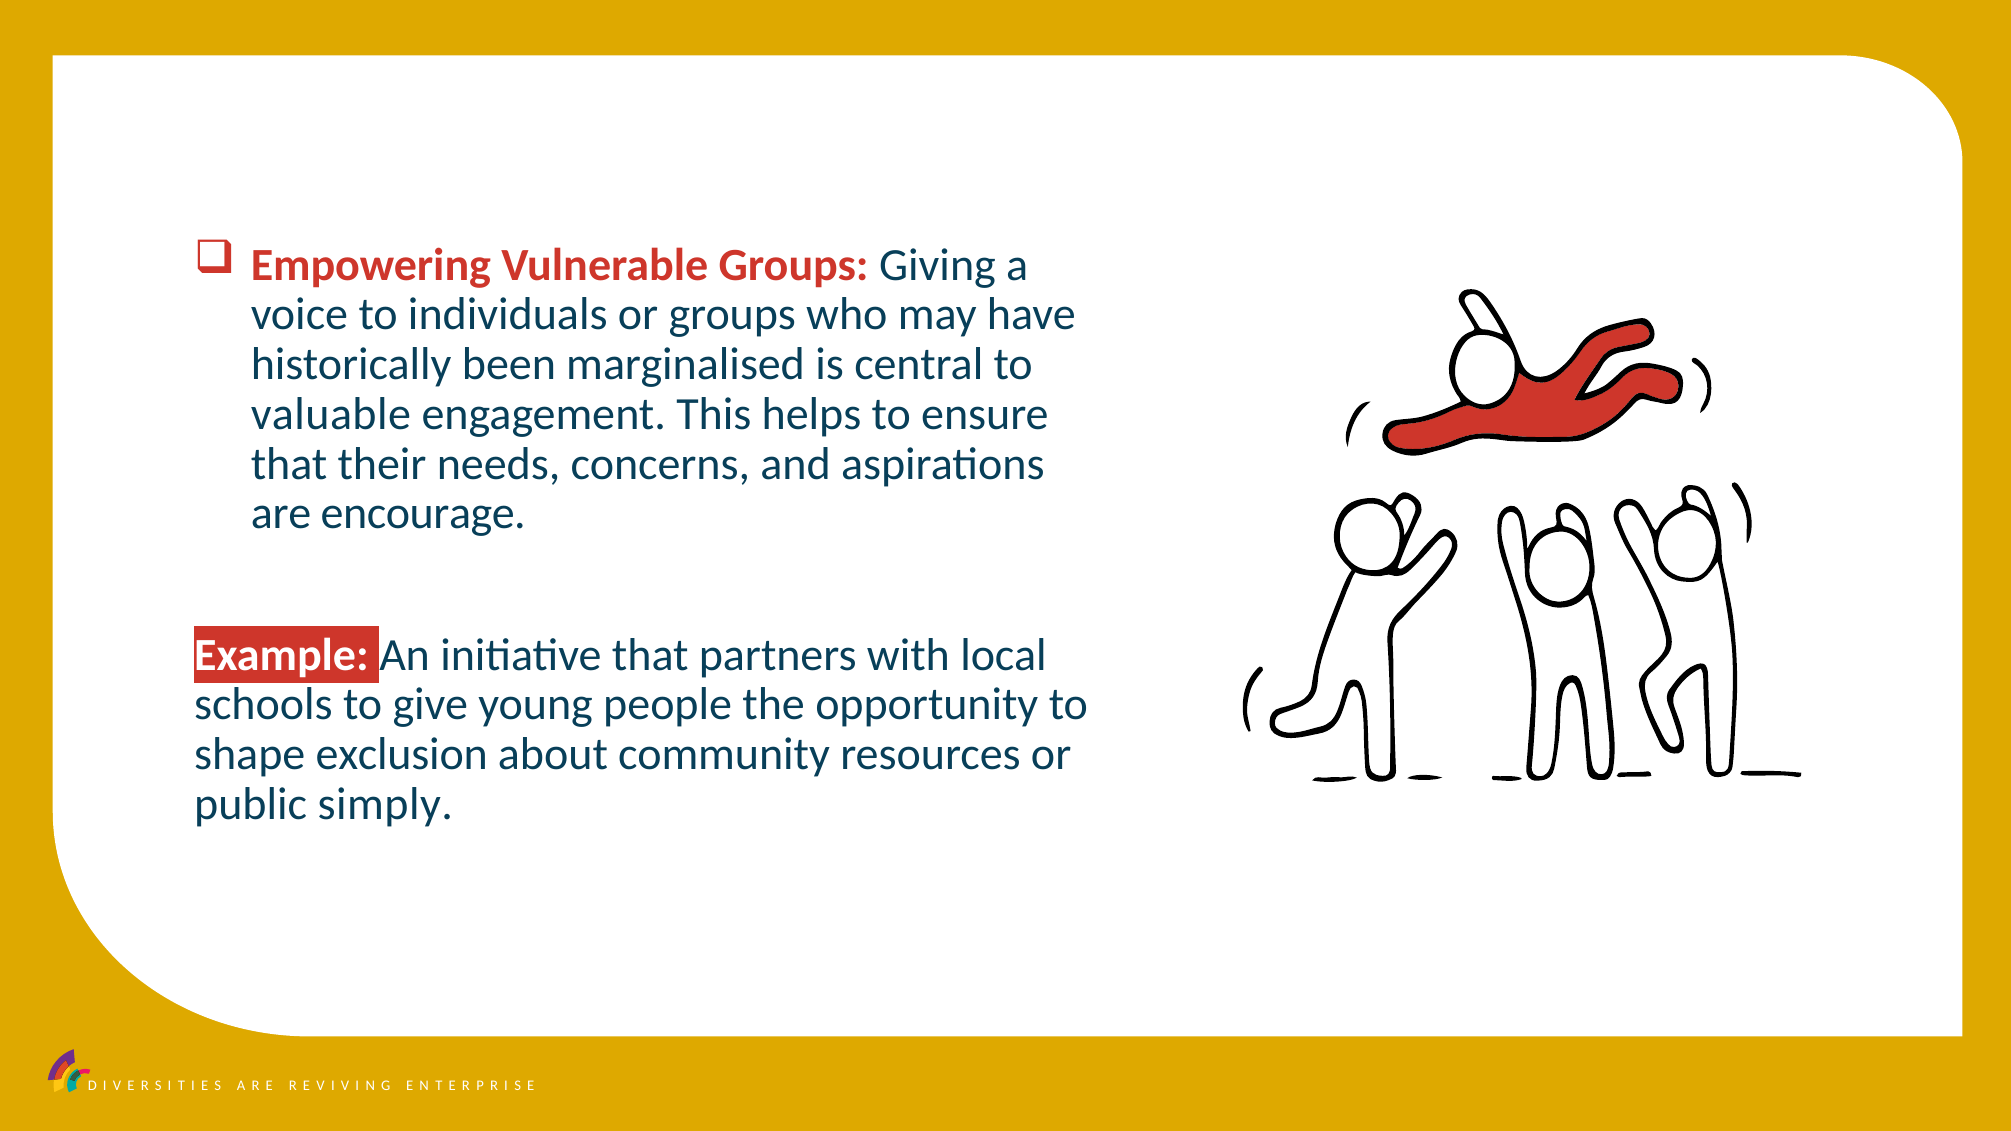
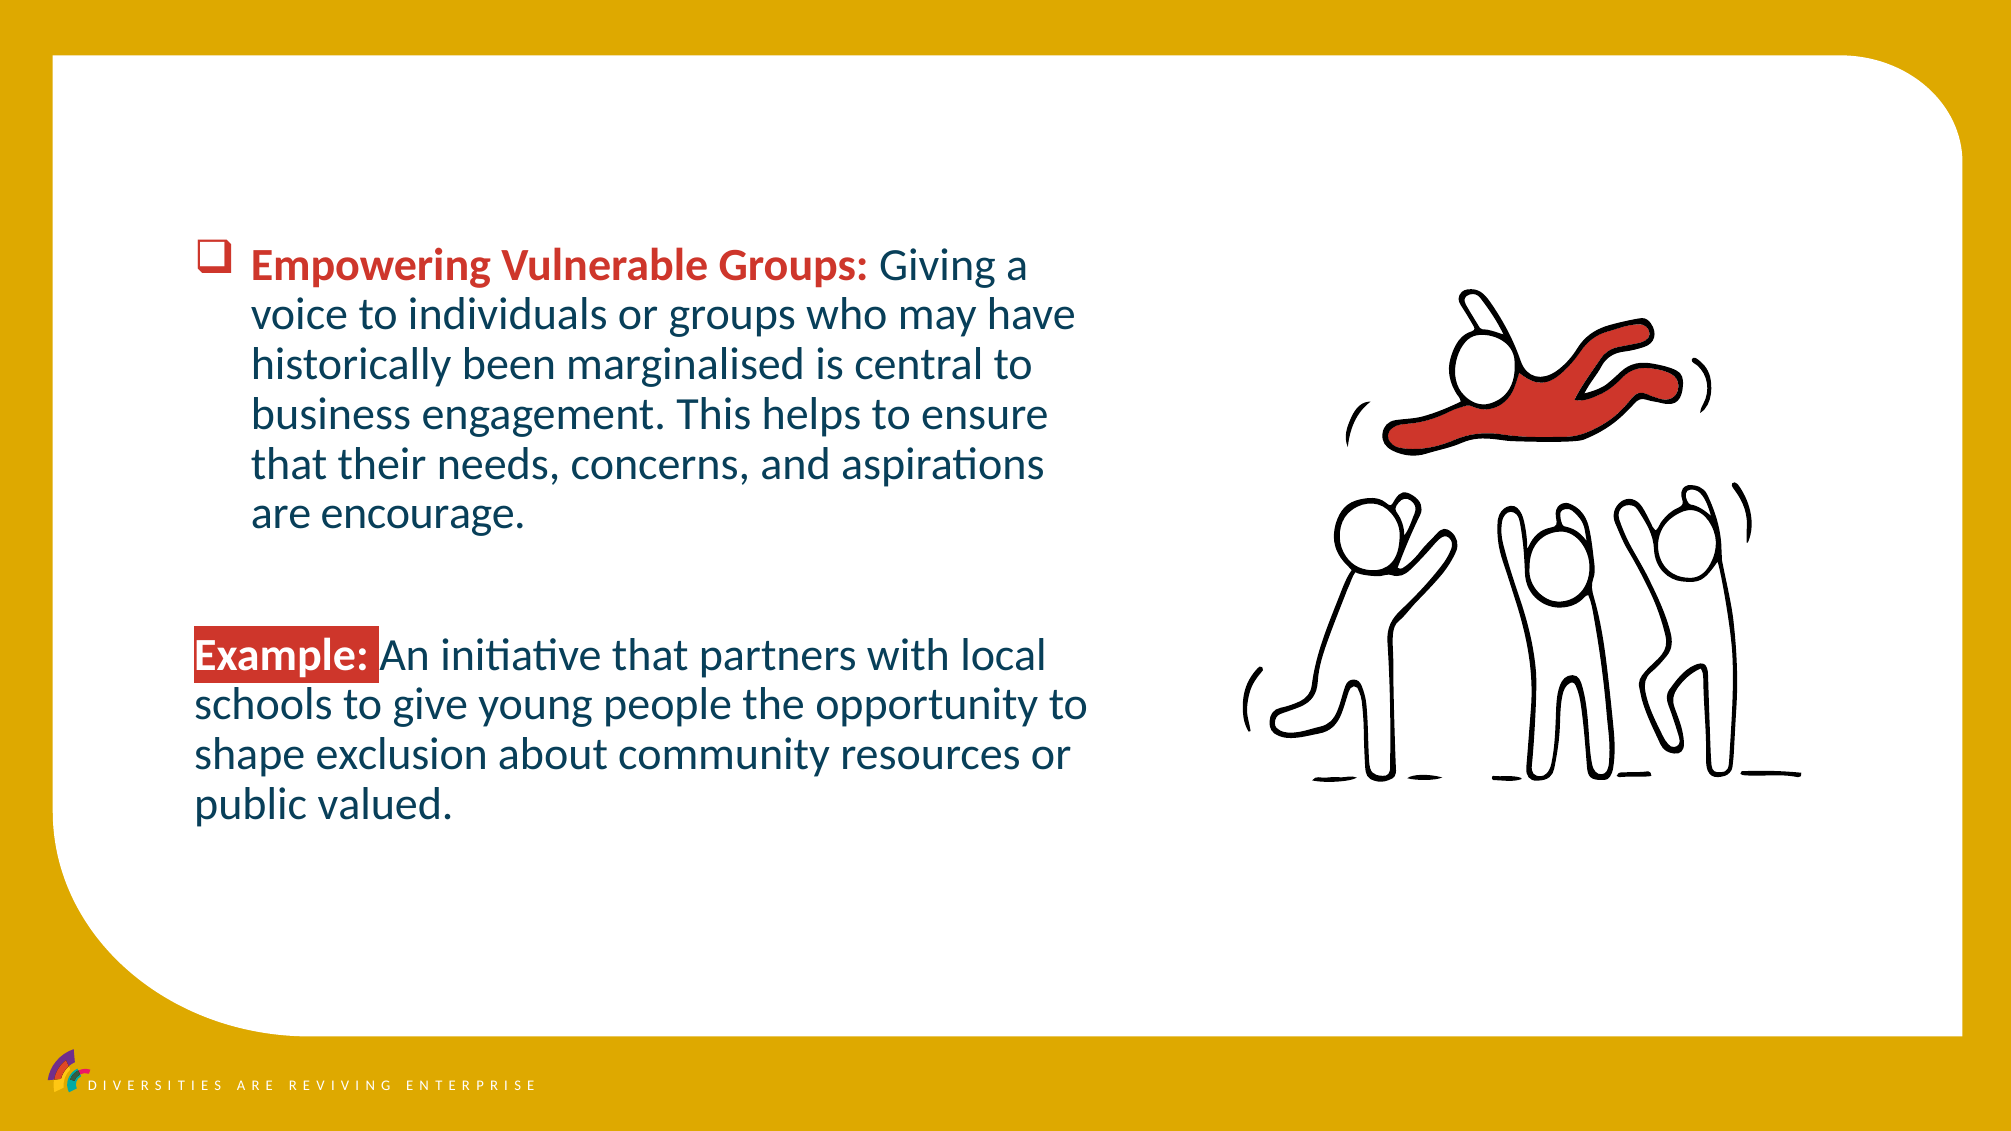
valuable: valuable -> business
simply: simply -> valued
